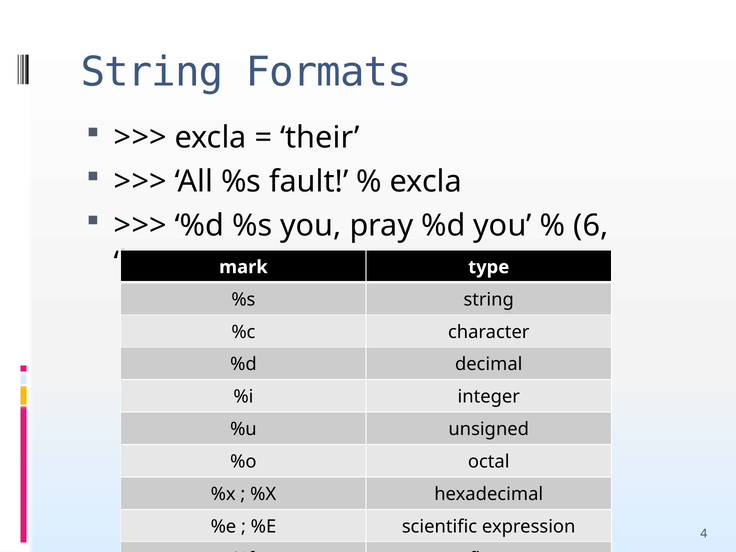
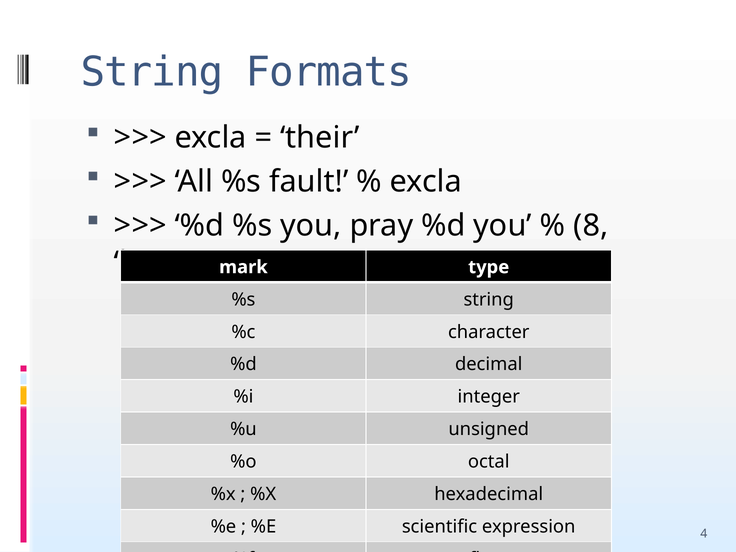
6: 6 -> 8
